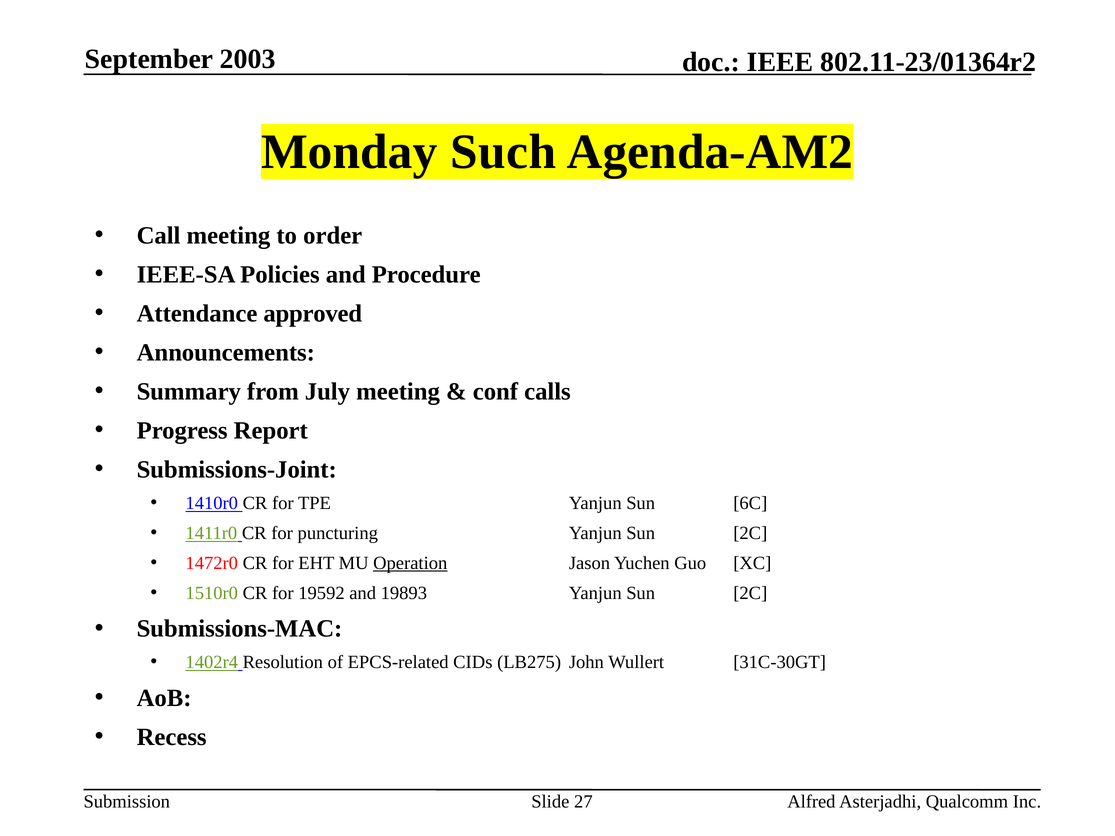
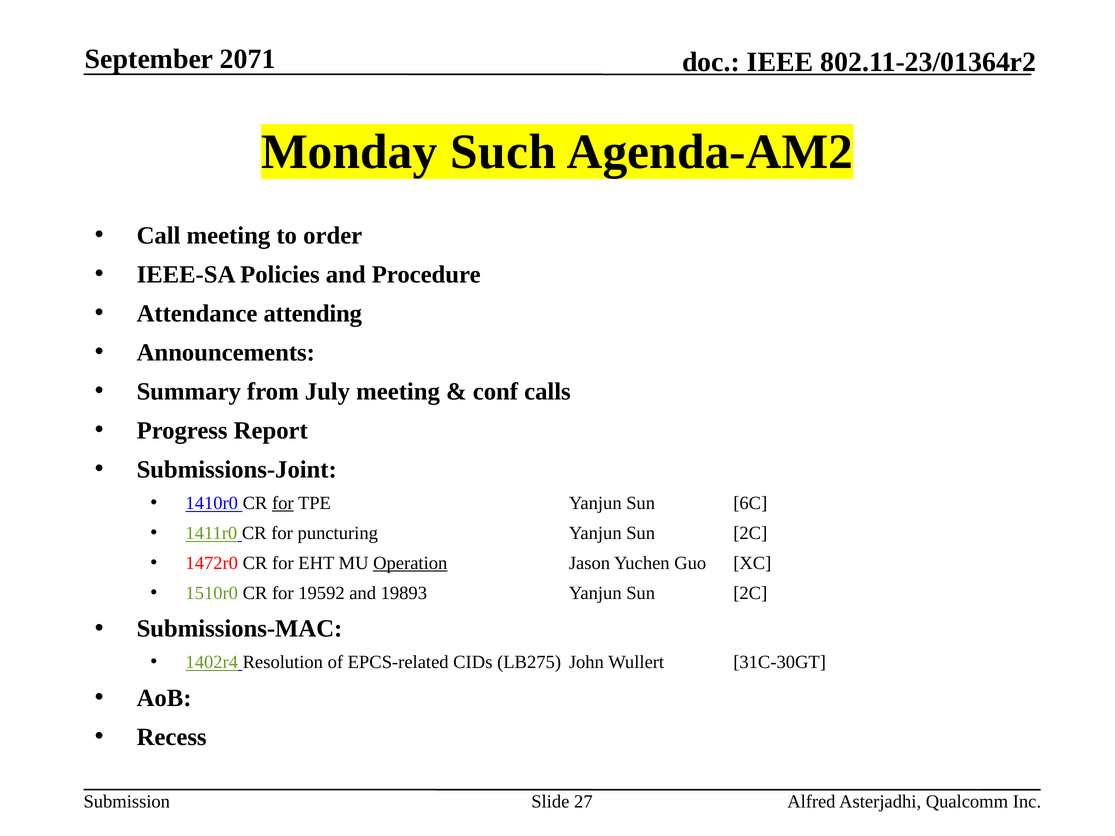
2003: 2003 -> 2071
approved: approved -> attending
for at (283, 503) underline: none -> present
